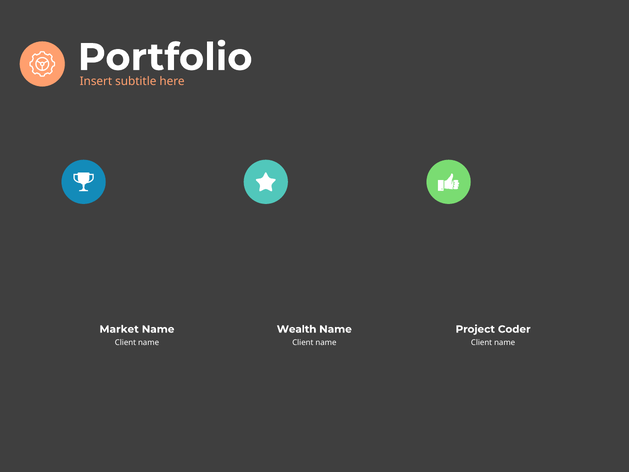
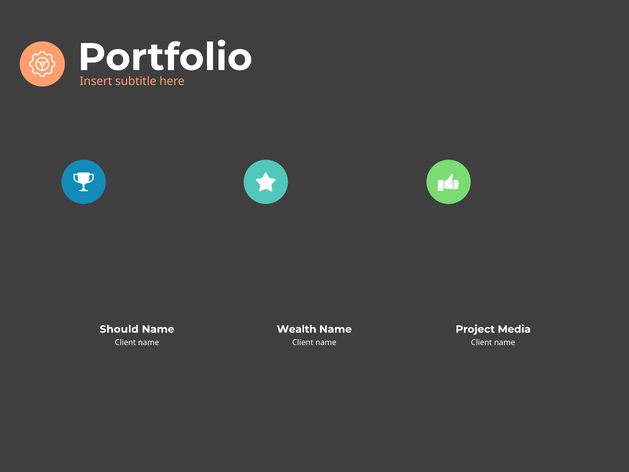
Market: Market -> Should
Coder: Coder -> Media
